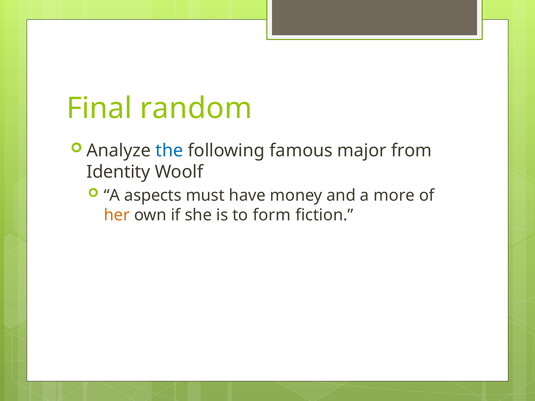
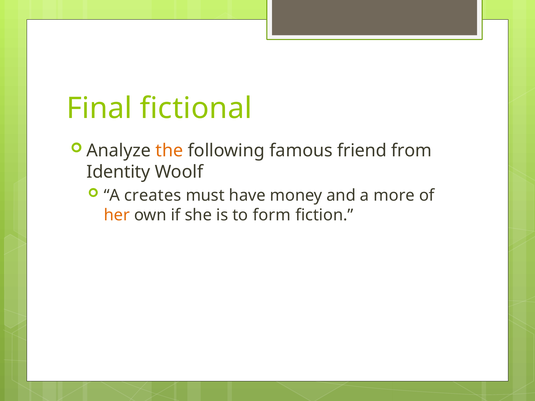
random: random -> fictional
the colour: blue -> orange
major: major -> friend
aspects: aspects -> creates
